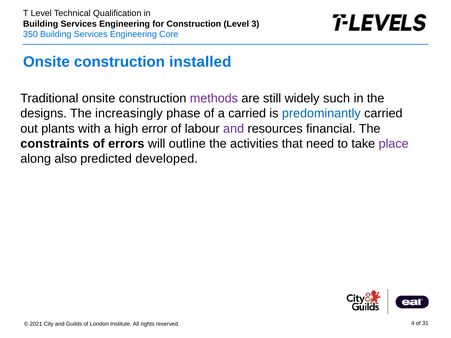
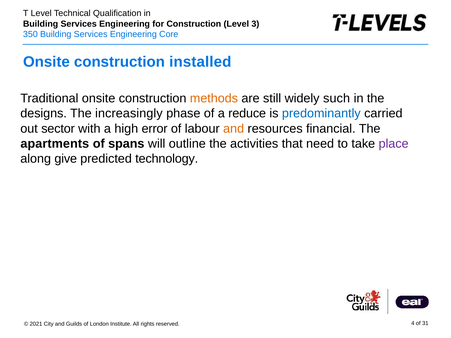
methods colour: purple -> orange
a carried: carried -> reduce
plants: plants -> sector
and at (234, 129) colour: purple -> orange
constraints: constraints -> apartments
errors: errors -> spans
also: also -> give
developed: developed -> technology
